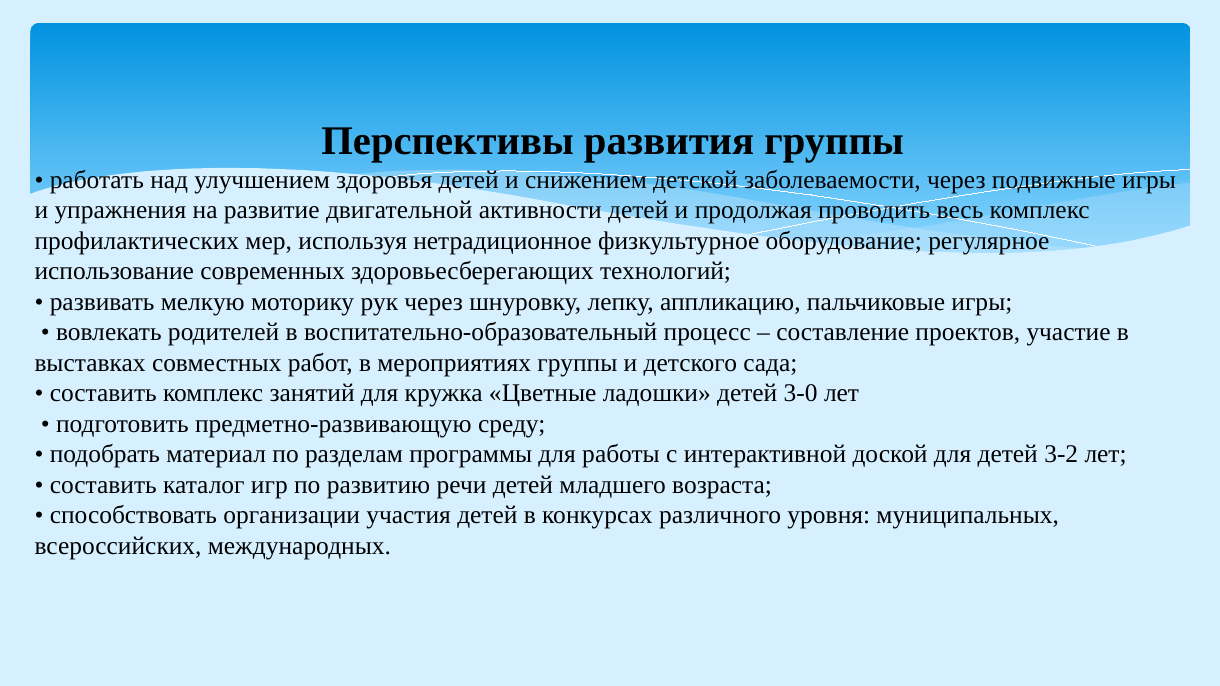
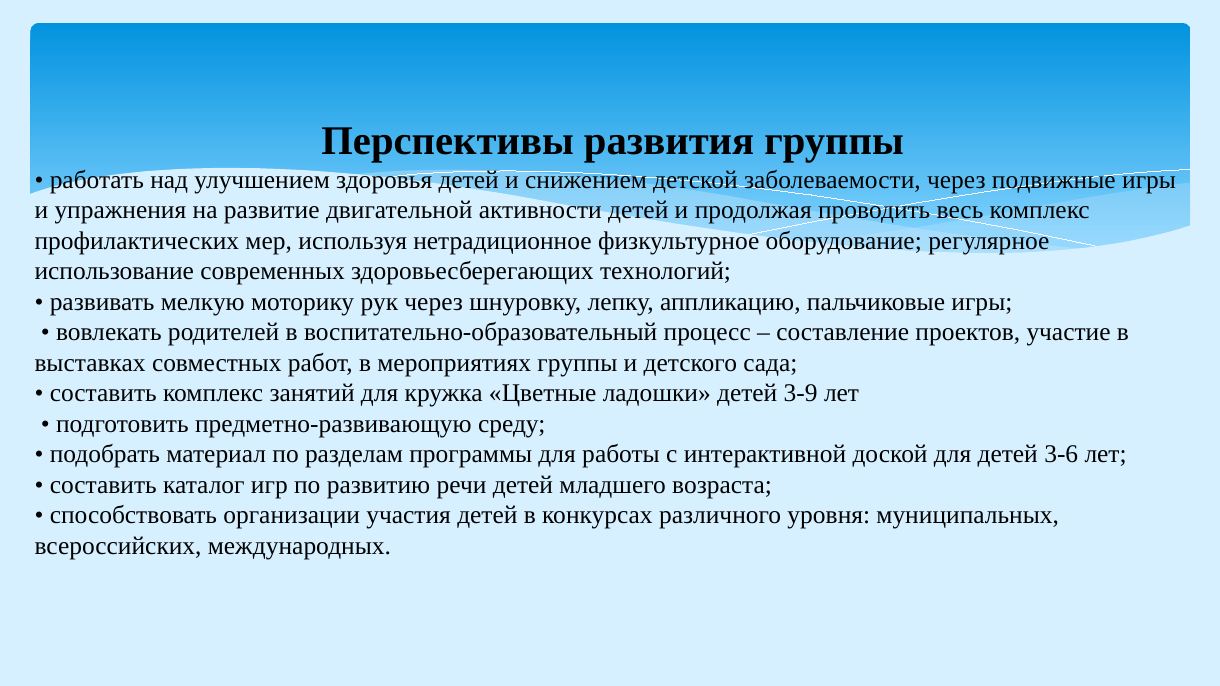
3-0: 3-0 -> 3-9
3-2: 3-2 -> 3-6
